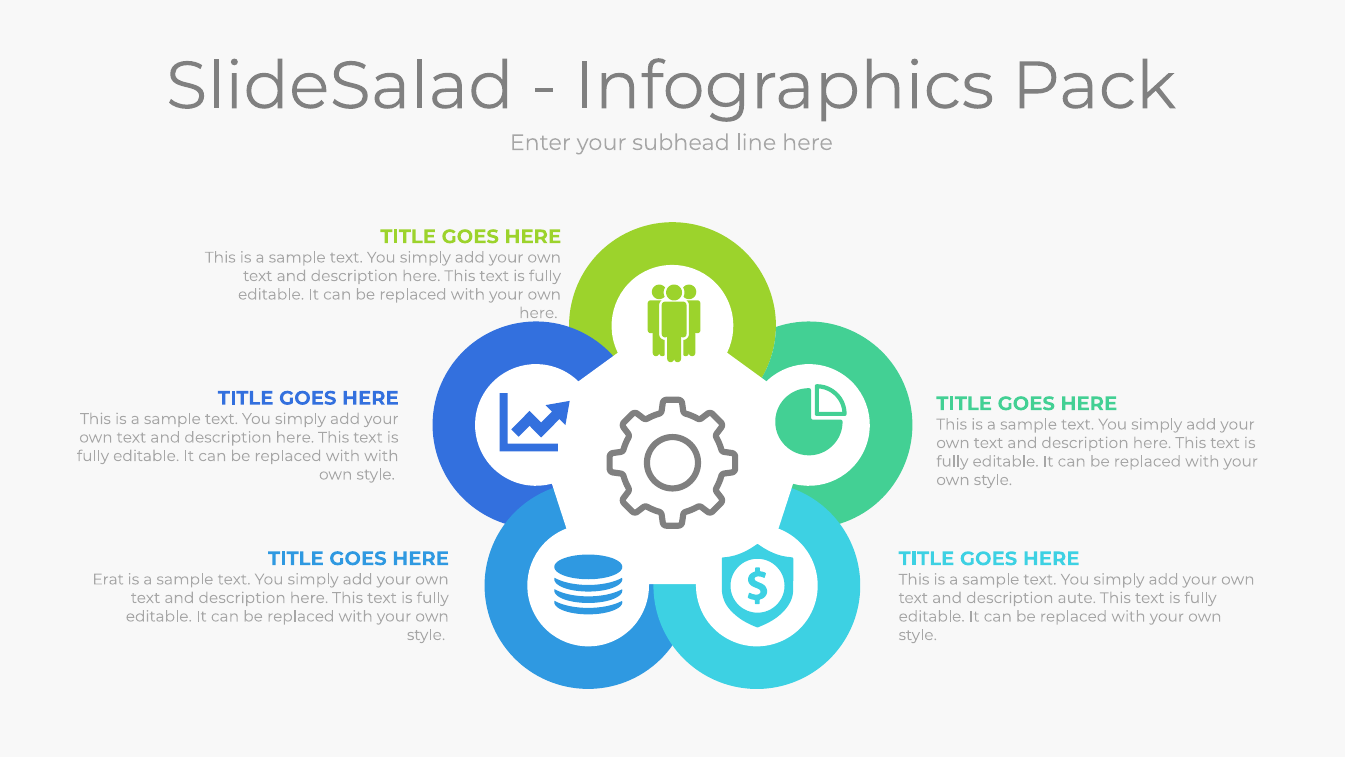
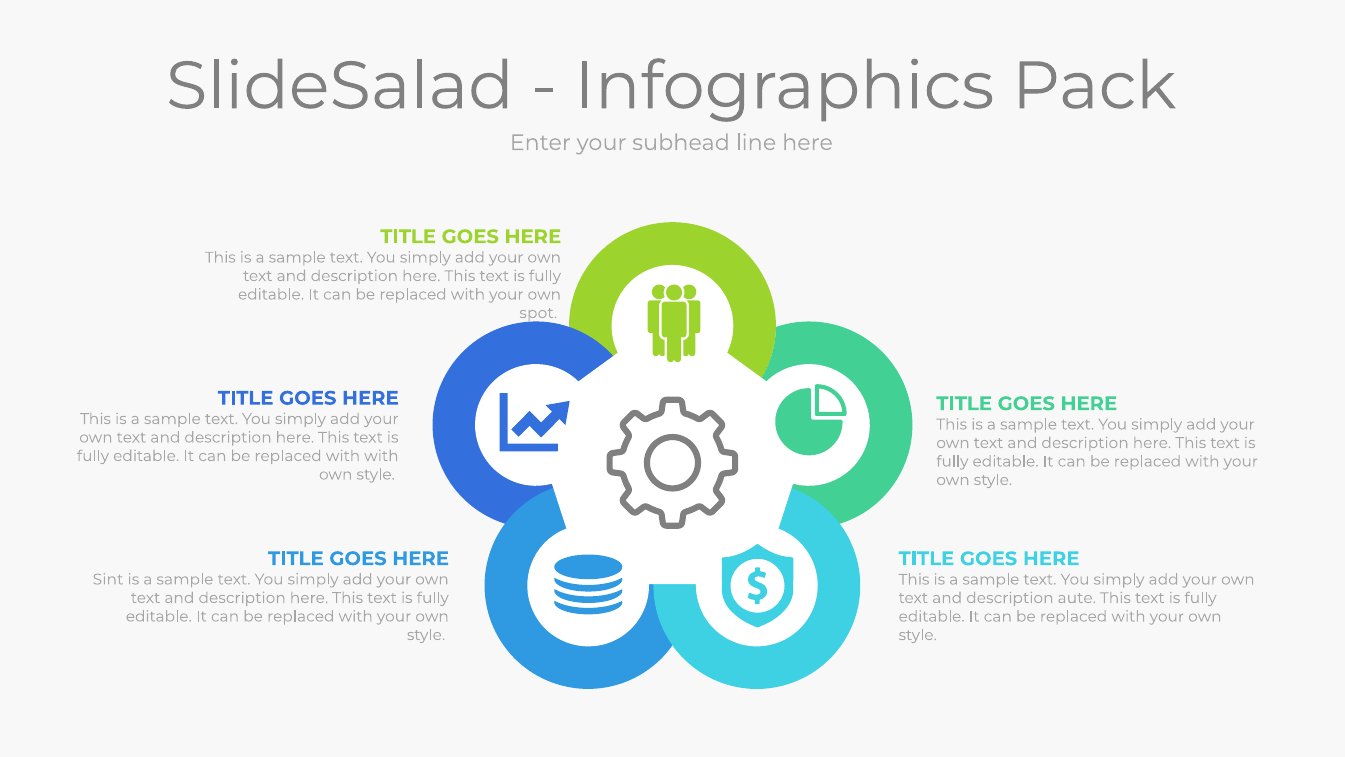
here at (538, 313): here -> spot
Erat: Erat -> Sint
